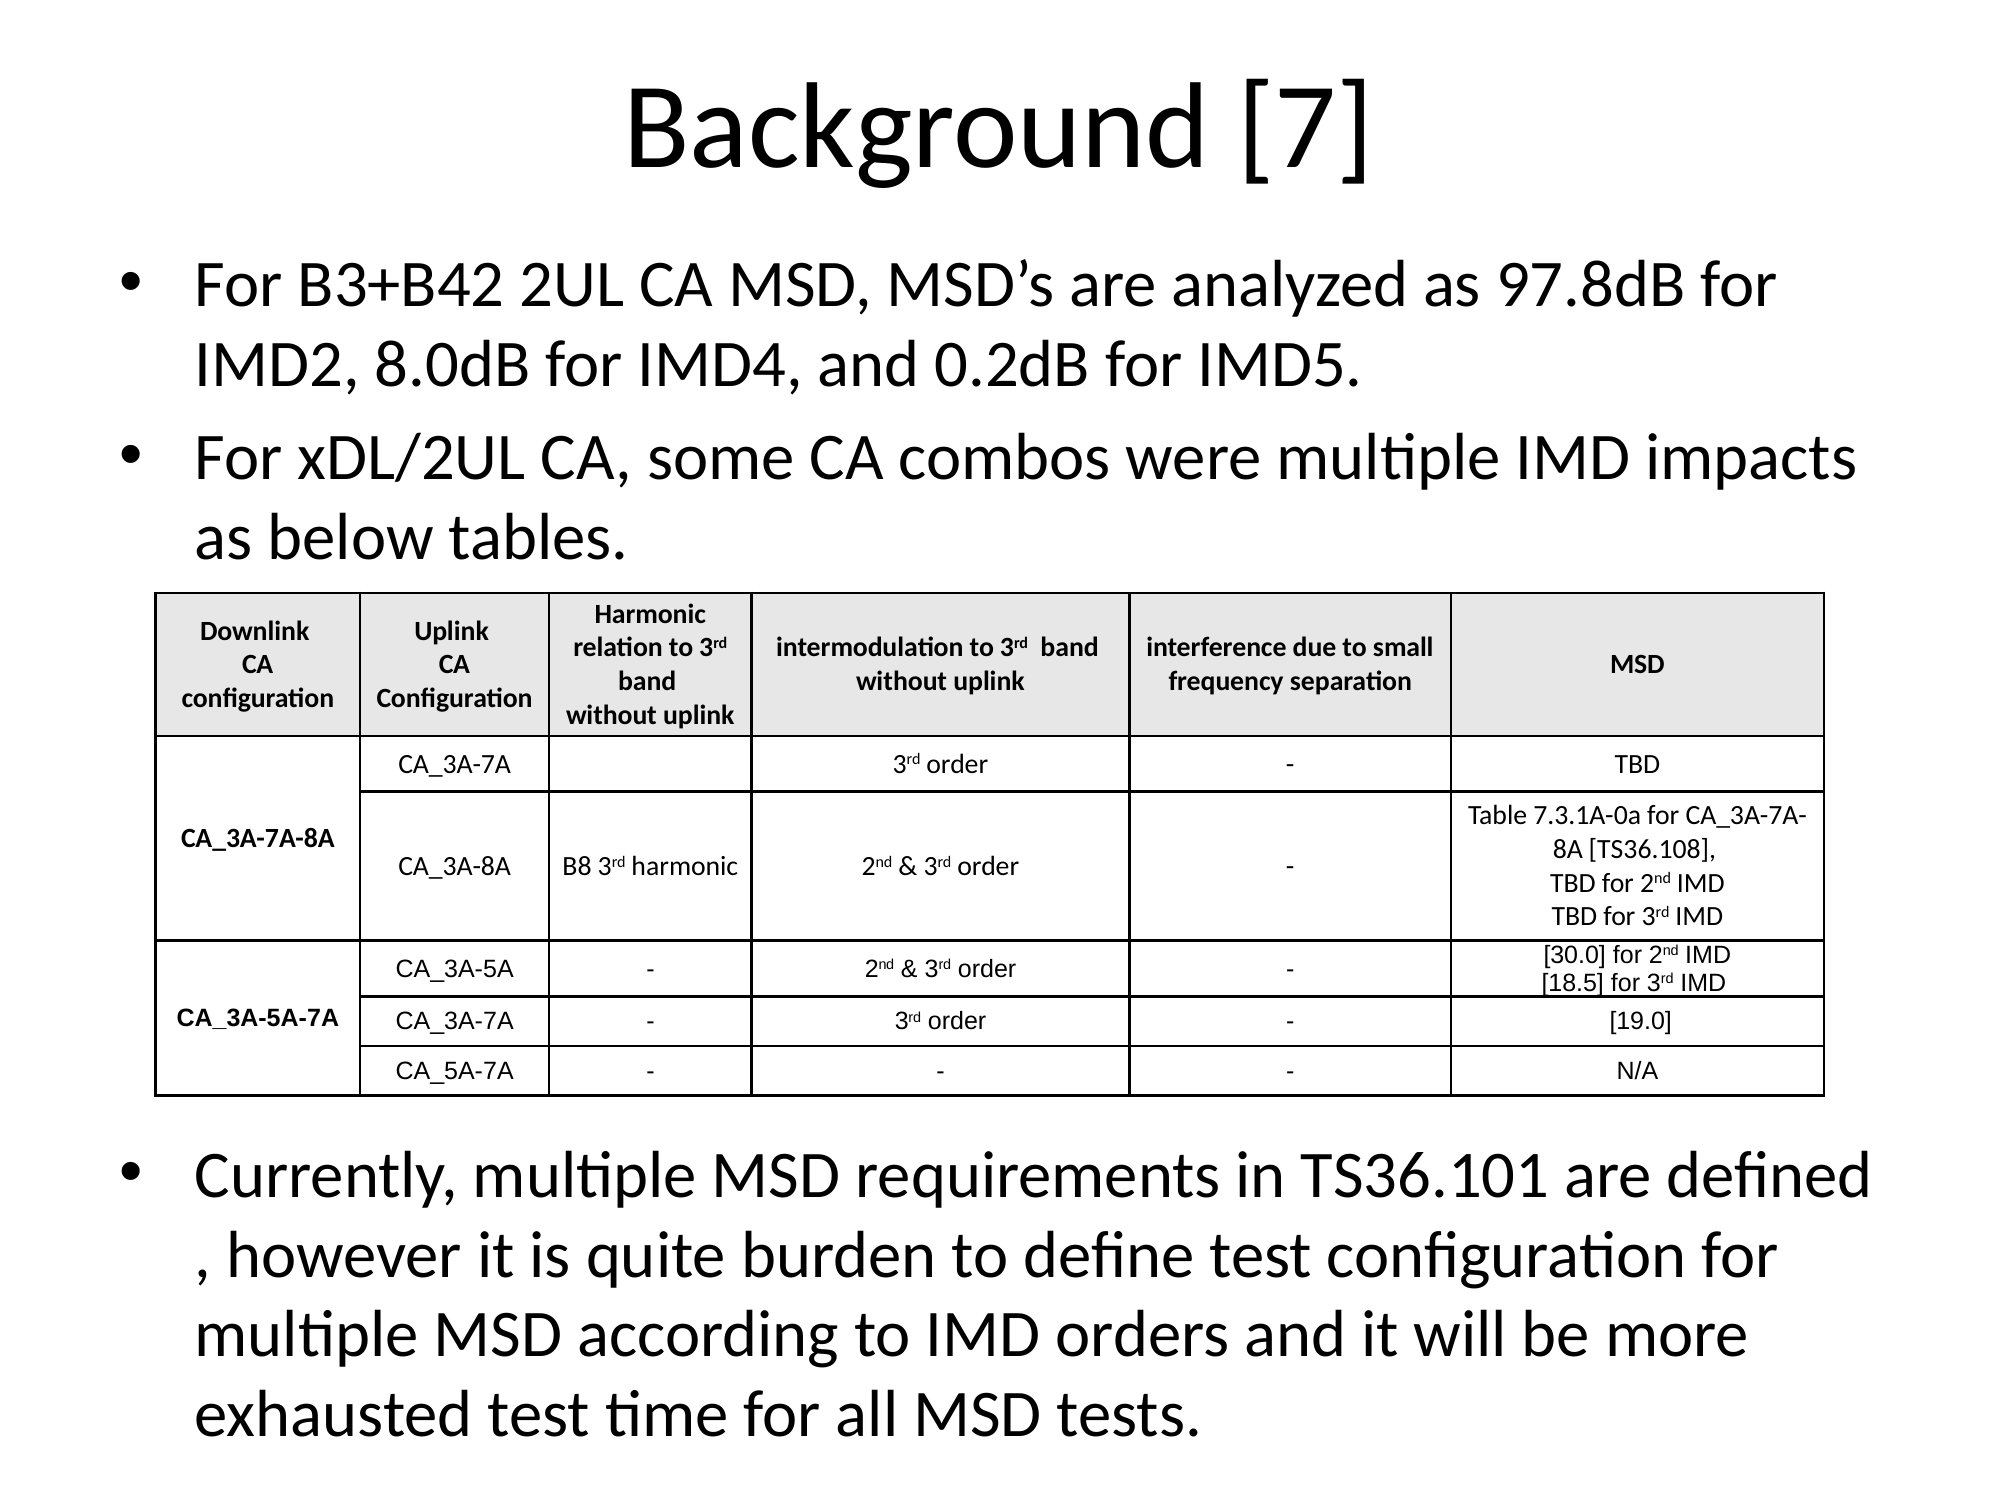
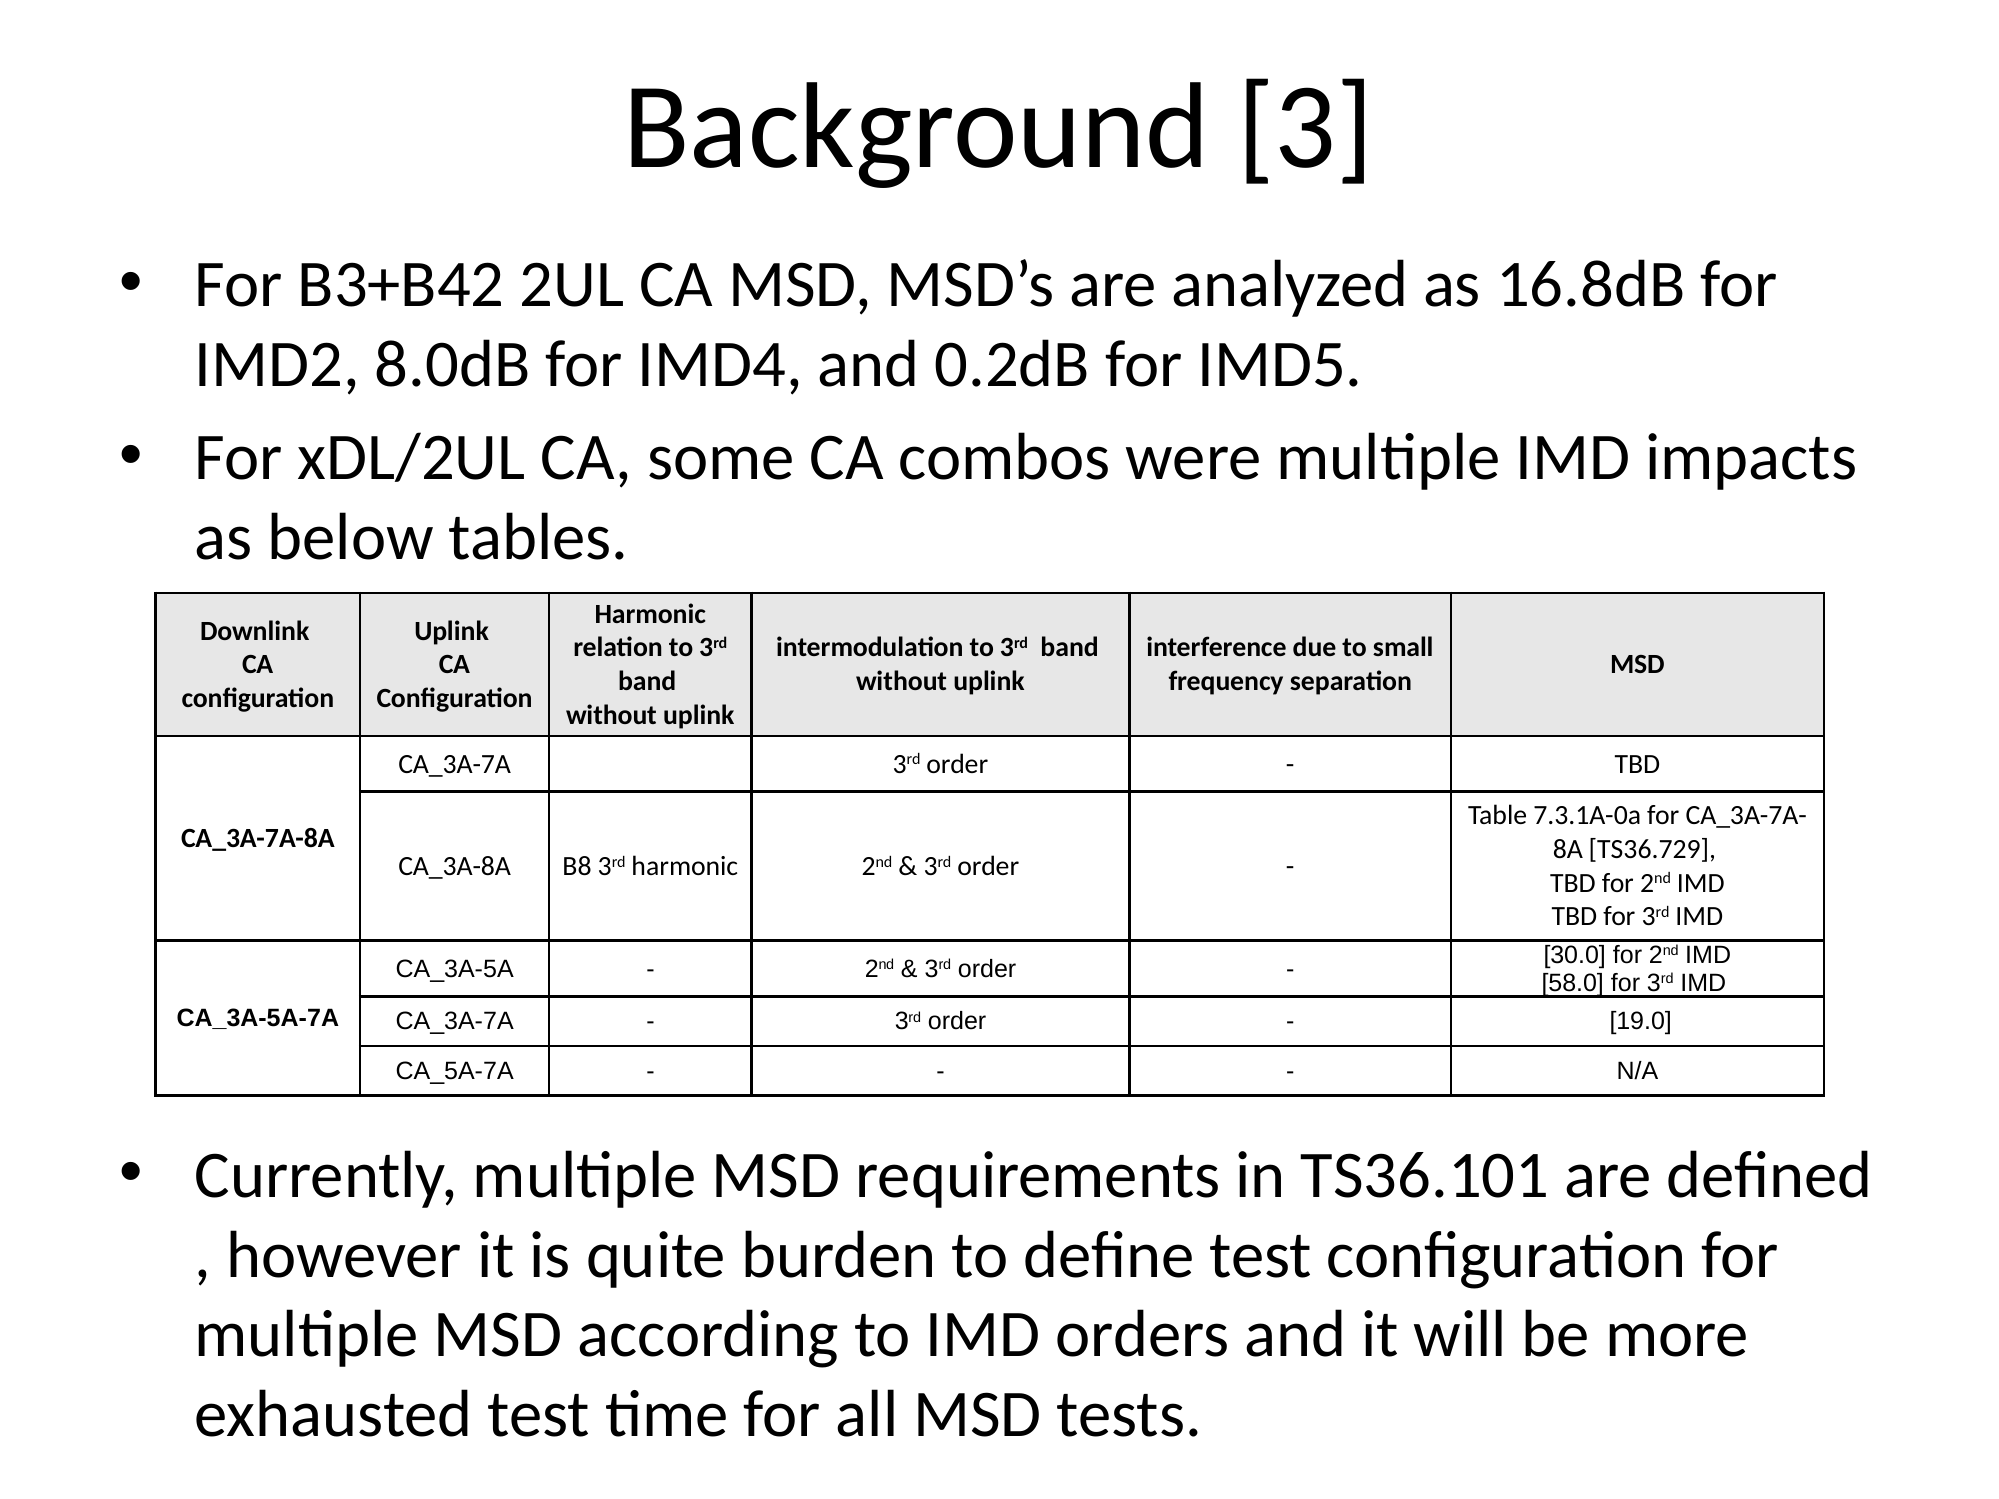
7: 7 -> 3
97.8dB: 97.8dB -> 16.8dB
TS36.108: TS36.108 -> TS36.729
18.5: 18.5 -> 58.0
